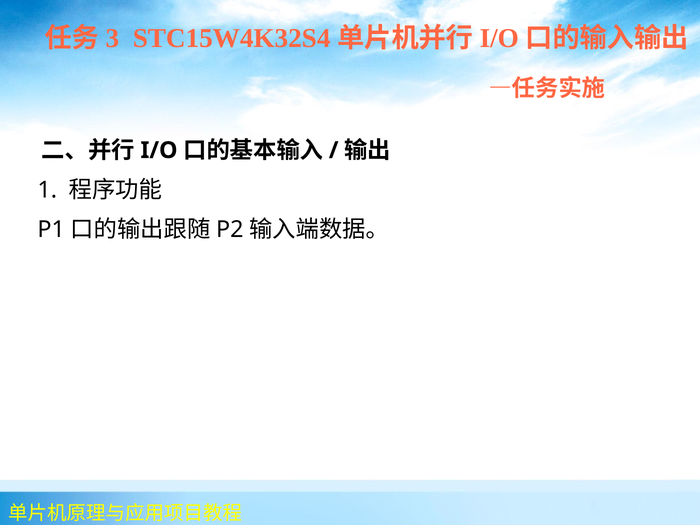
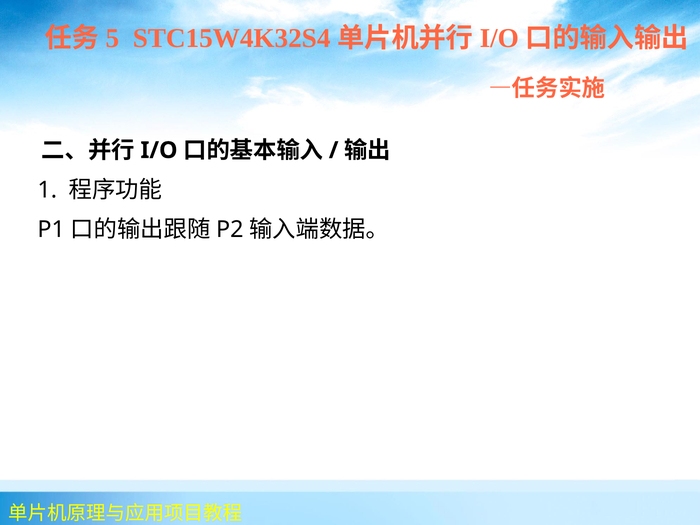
3: 3 -> 5
